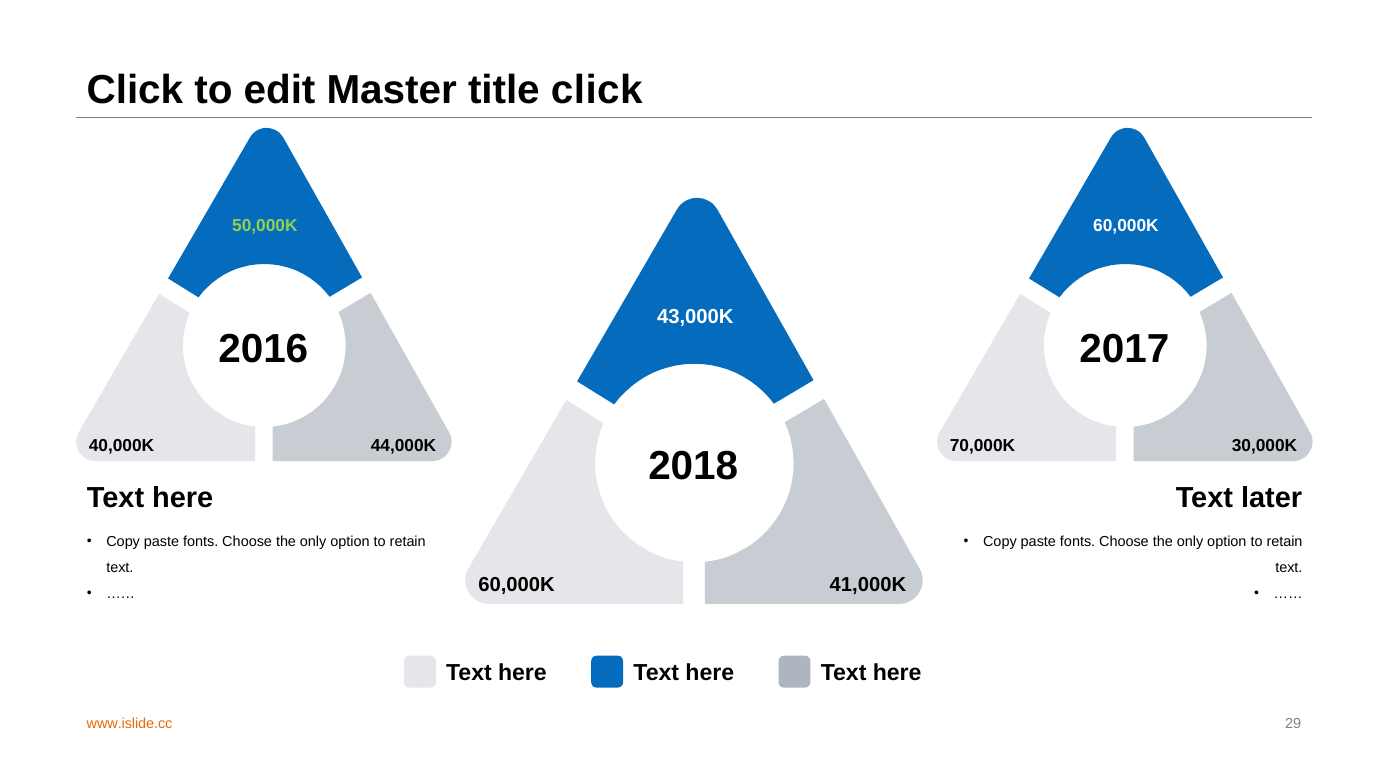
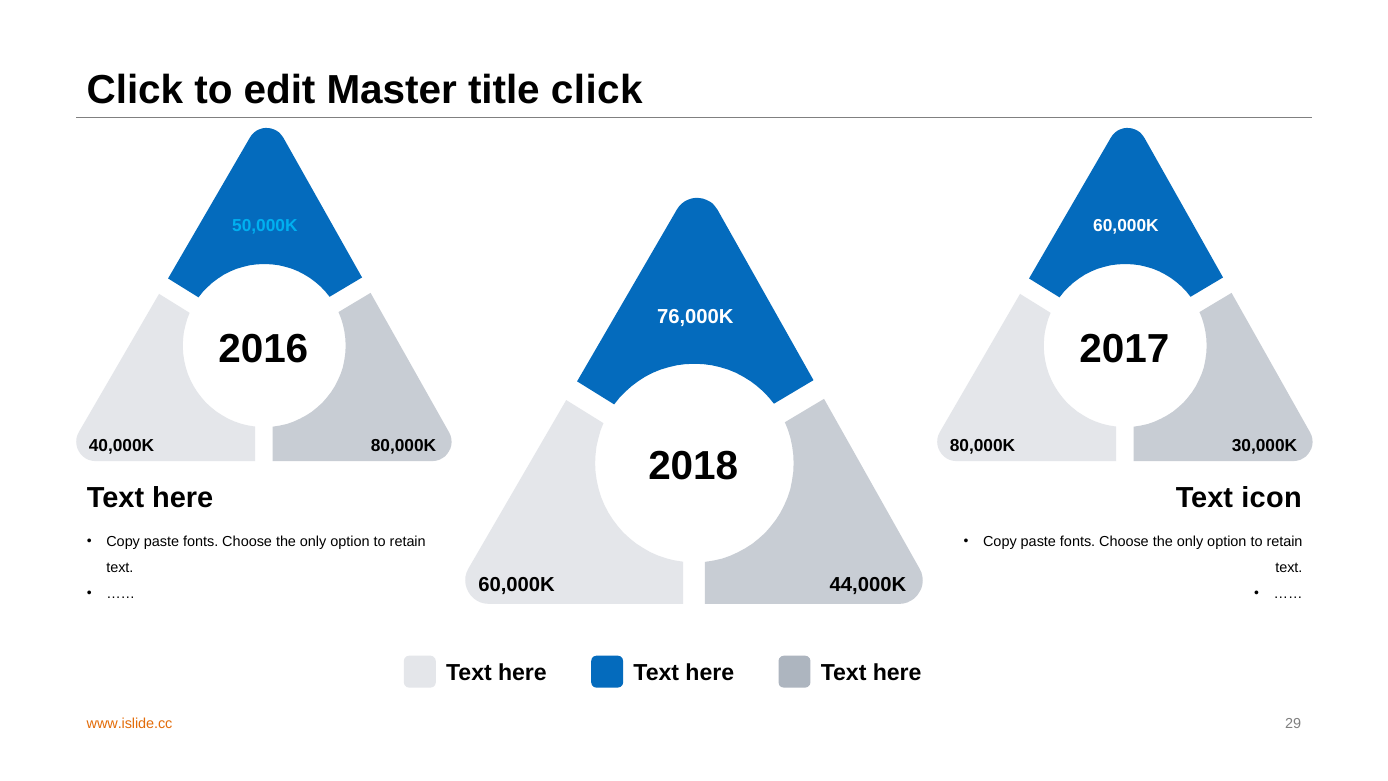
50,000K colour: light green -> light blue
43,000K: 43,000K -> 76,000K
40,000K 44,000K: 44,000K -> 80,000K
70,000K at (983, 445): 70,000K -> 80,000K
later: later -> icon
41,000K: 41,000K -> 44,000K
